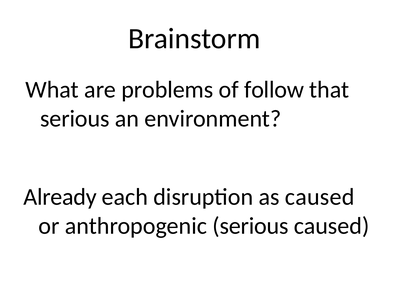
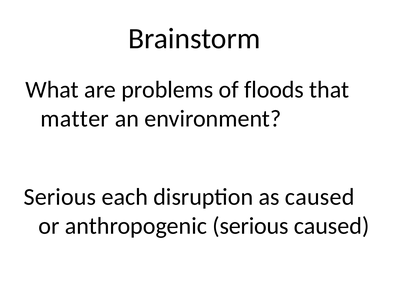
follow: follow -> floods
serious at (75, 118): serious -> matter
Already at (60, 197): Already -> Serious
